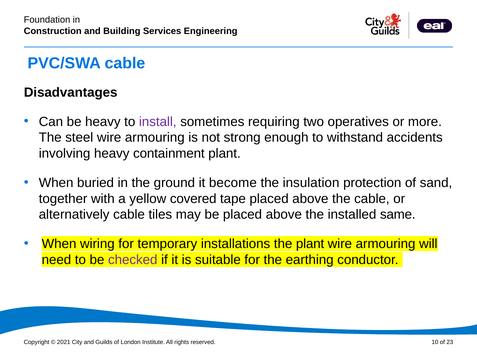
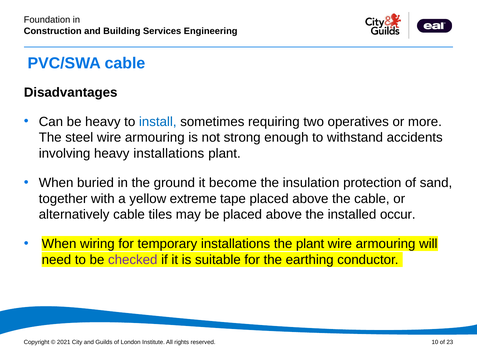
install colour: purple -> blue
heavy containment: containment -> installations
covered: covered -> extreme
same: same -> occur
